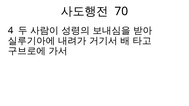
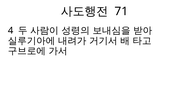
70: 70 -> 71
